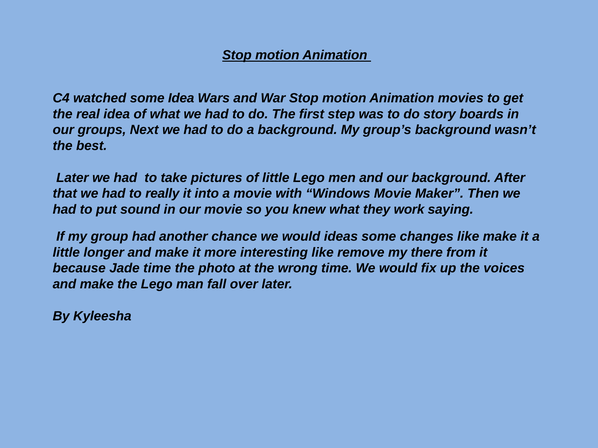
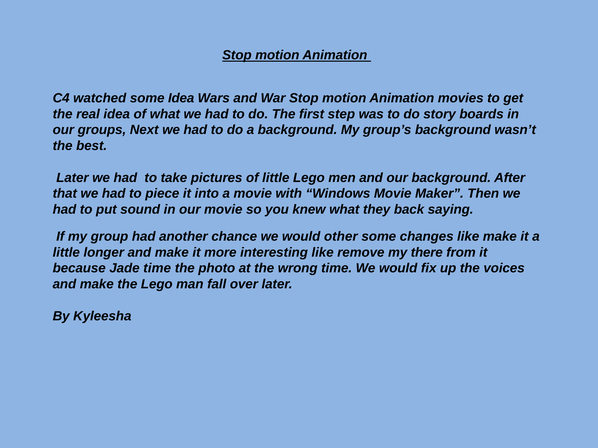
really: really -> piece
work: work -> back
ideas: ideas -> other
